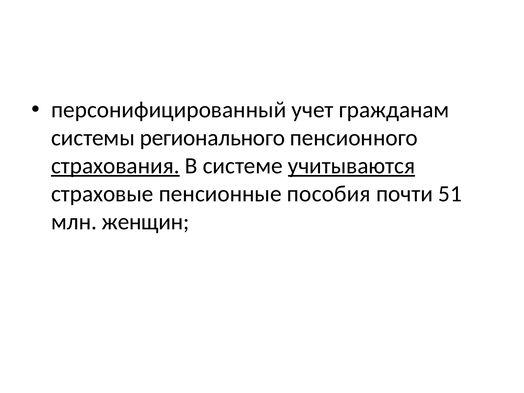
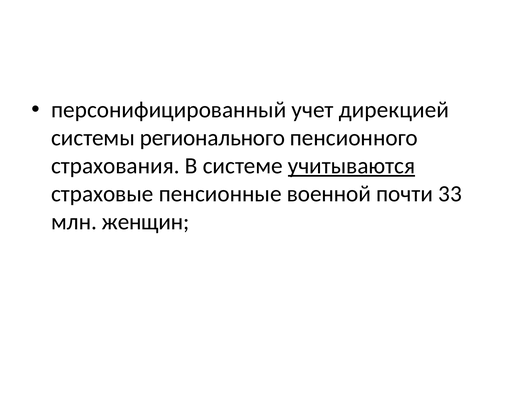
гражданам: гражданам -> дирекцией
страхования underline: present -> none
пособия: пособия -> военной
51: 51 -> 33
